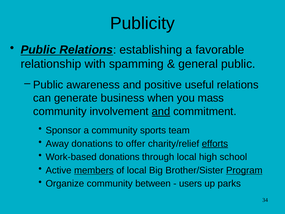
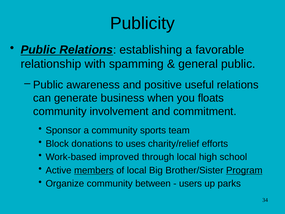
mass: mass -> floats
and at (161, 111) underline: present -> none
Away: Away -> Block
offer: offer -> uses
efforts underline: present -> none
Work-based donations: donations -> improved
